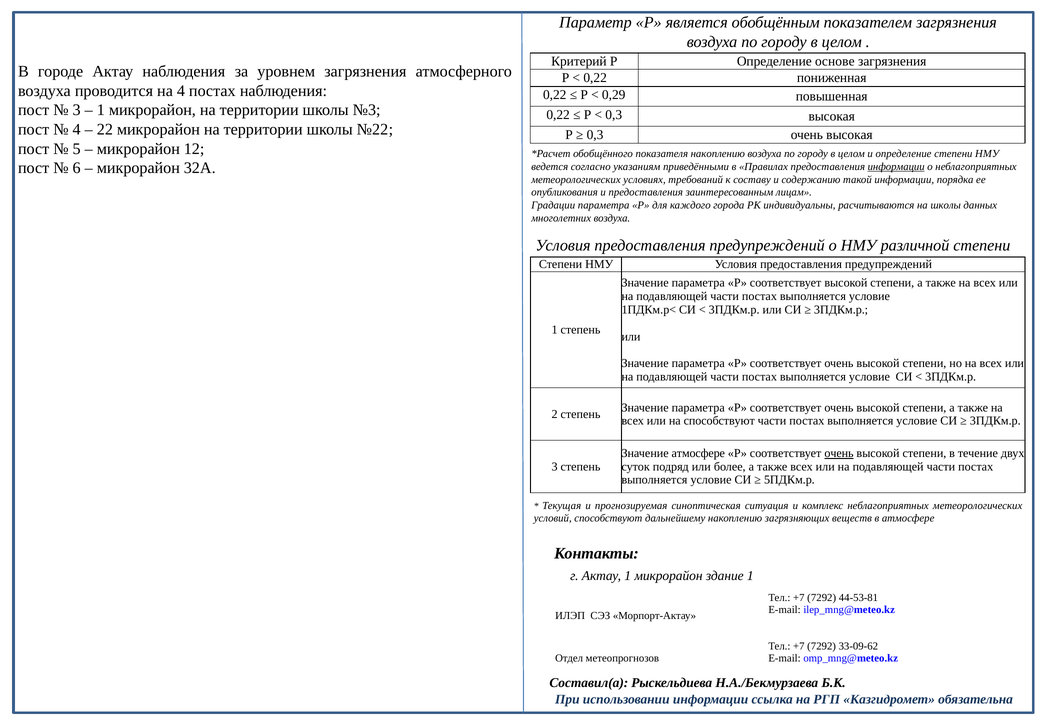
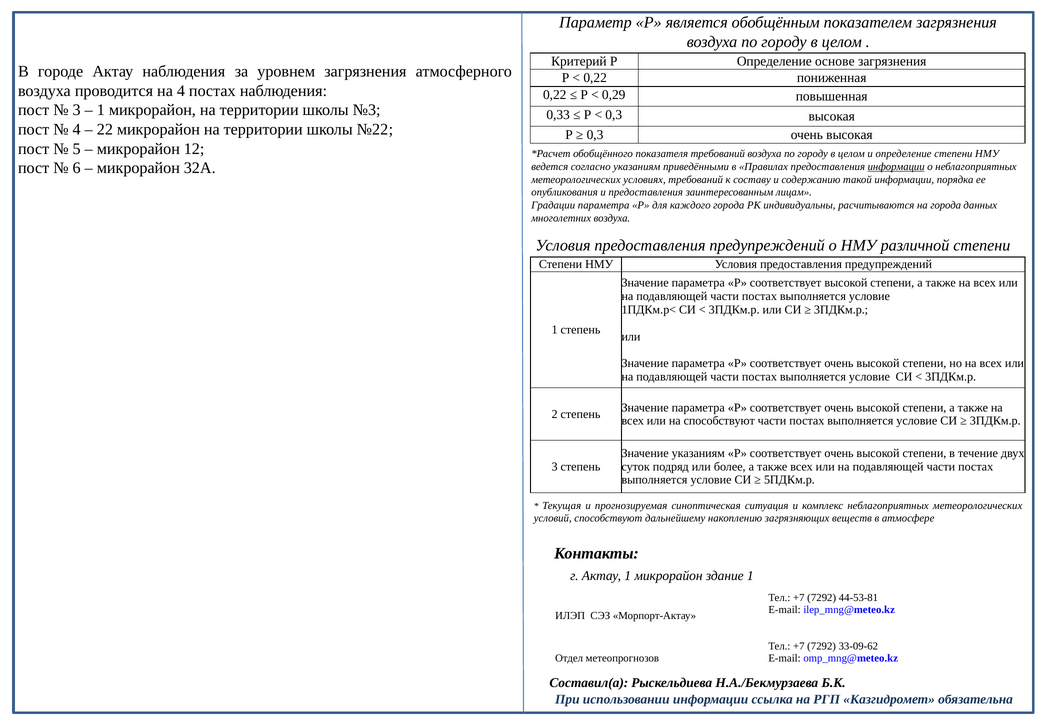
0,22 at (558, 115): 0,22 -> 0,33
показателя накоплению: накоплению -> требований
на школы: школы -> города
Значение атмосфере: атмосфере -> указаниям
очень at (839, 453) underline: present -> none
